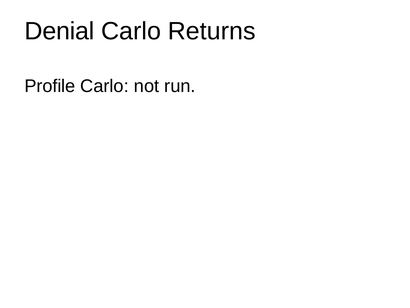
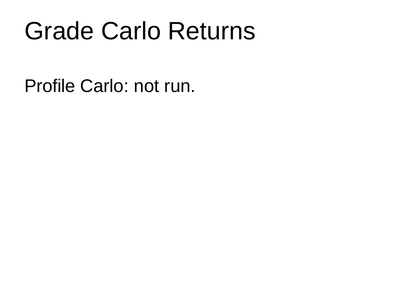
Denial: Denial -> Grade
